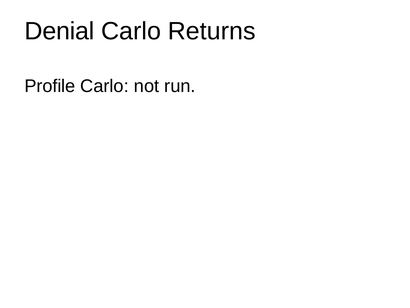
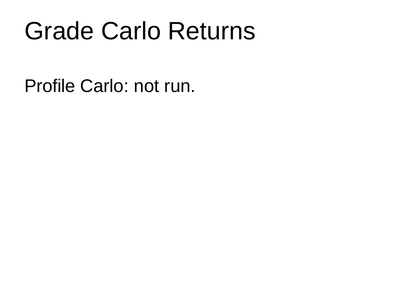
Denial: Denial -> Grade
